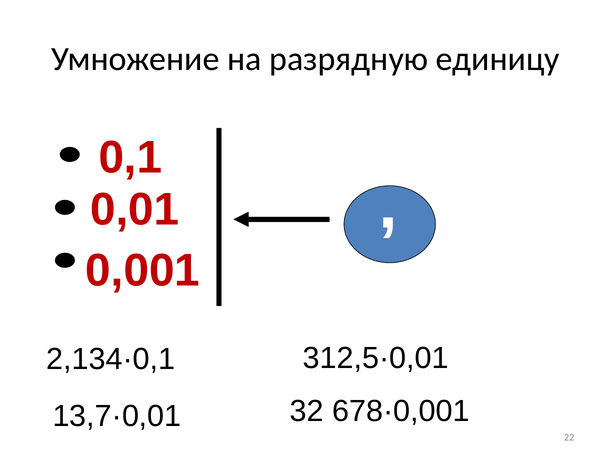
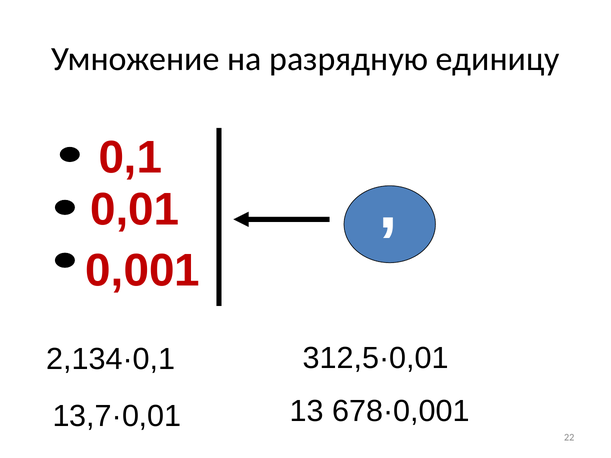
32: 32 -> 13
